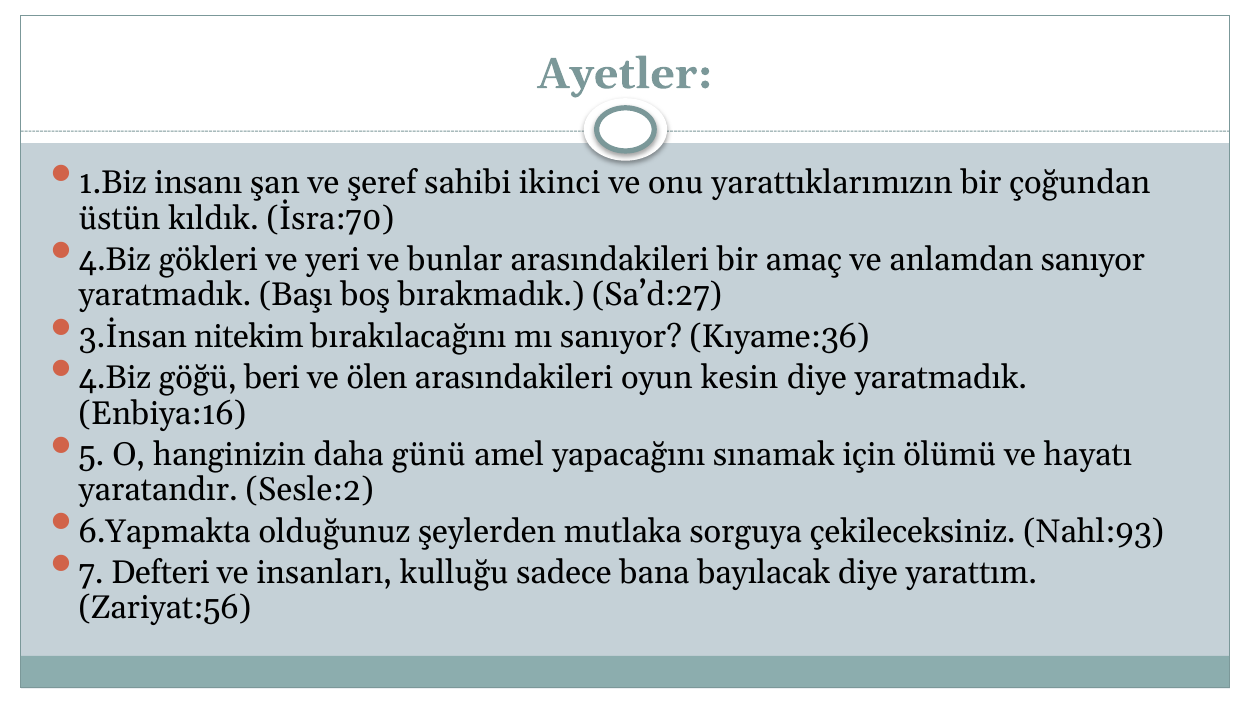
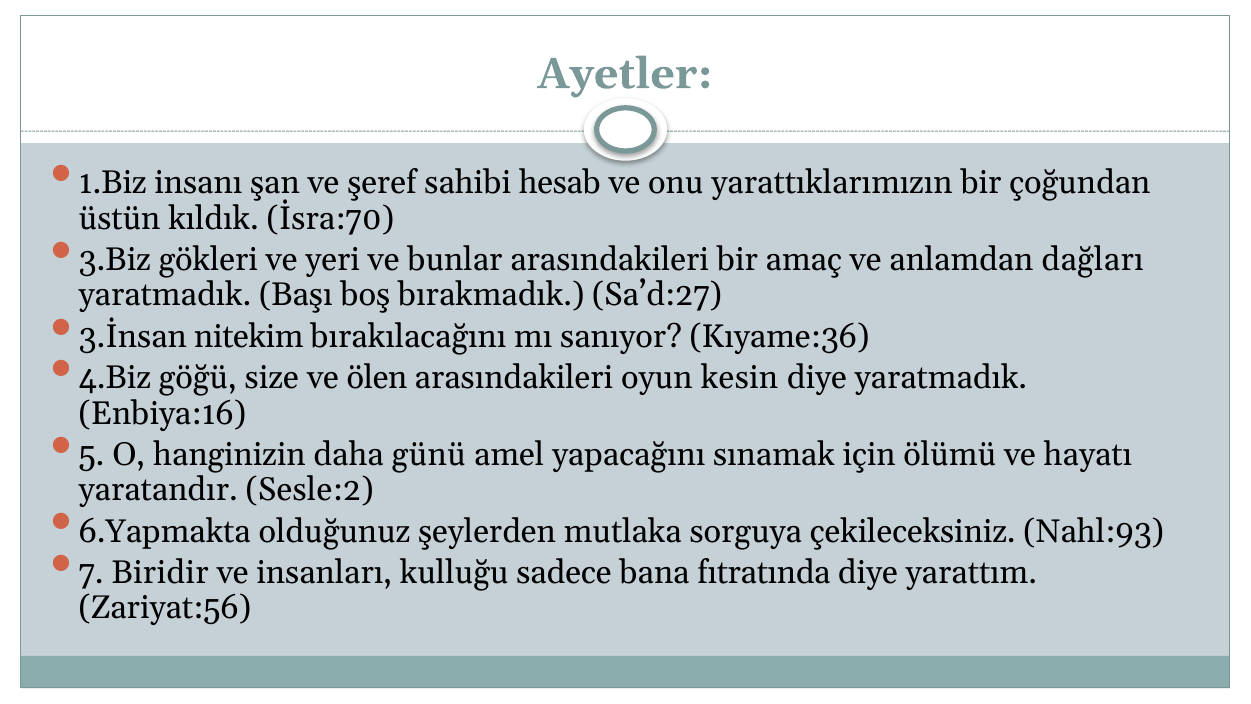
ikinci: ikinci -> hesab
4.Biz at (115, 260): 4.Biz -> 3.Biz
anlamdan sanıyor: sanıyor -> dağları
beri: beri -> size
Defteri: Defteri -> Biridir
bayılacak: bayılacak -> fıtratında
